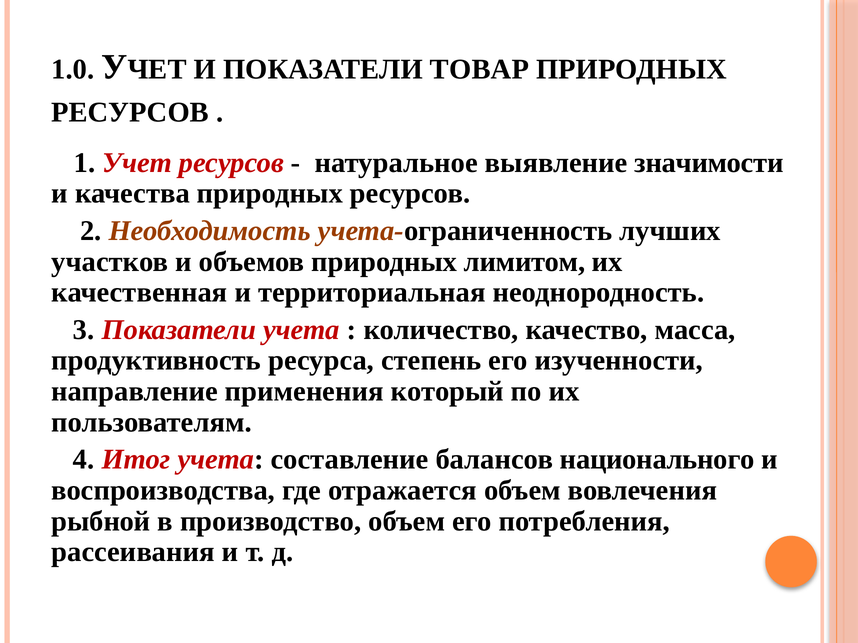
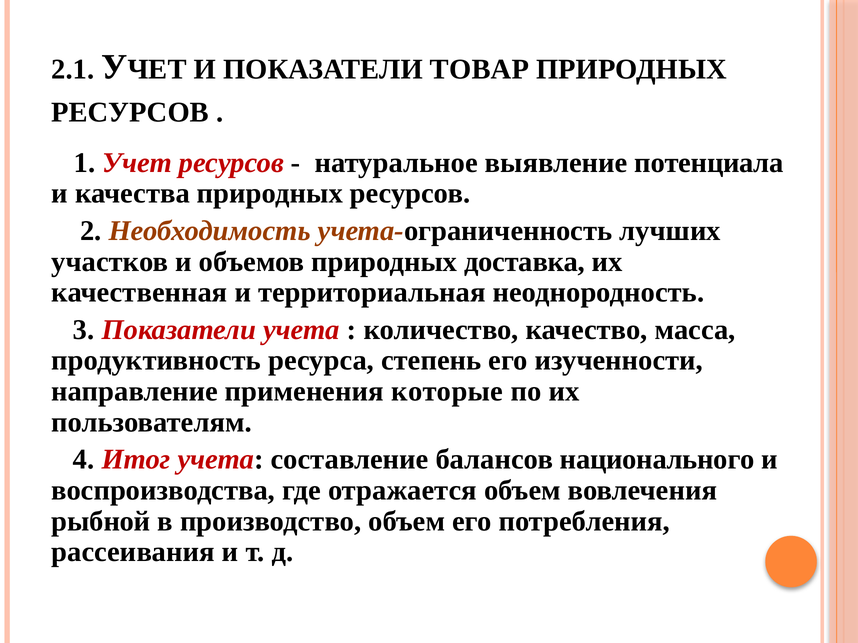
1.0: 1.0 -> 2.1
значимости: значимости -> потенциала
лимитом: лимитом -> доставка
который: который -> которые
